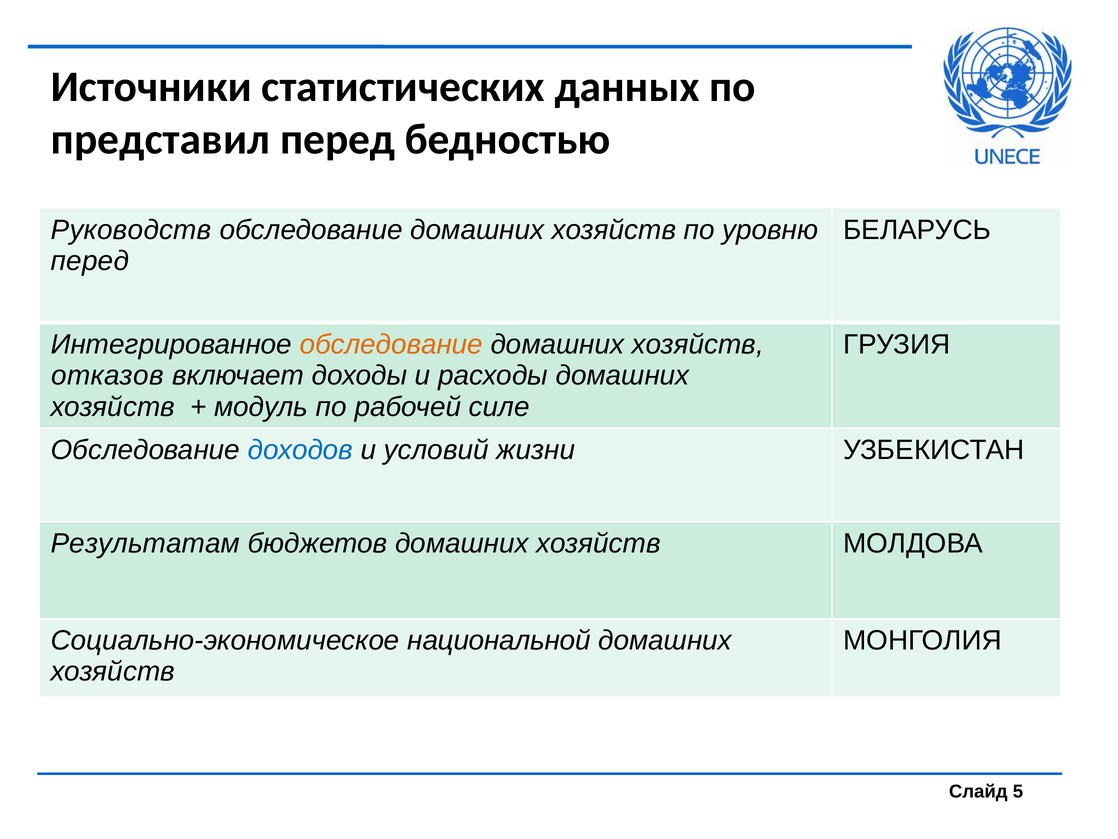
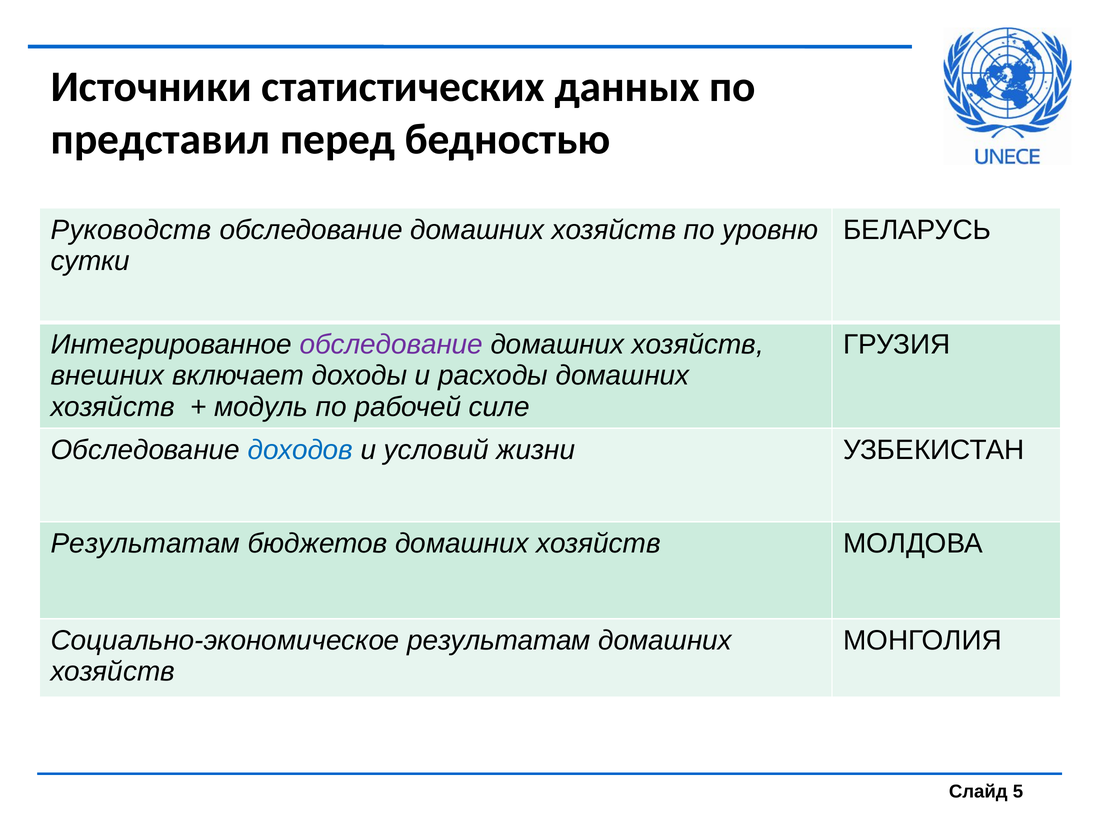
перед at (90, 261): перед -> сутки
обследование at (391, 344) colour: orange -> purple
отказов: отказов -> внешних
Социально-экономическое национальной: национальной -> результатам
